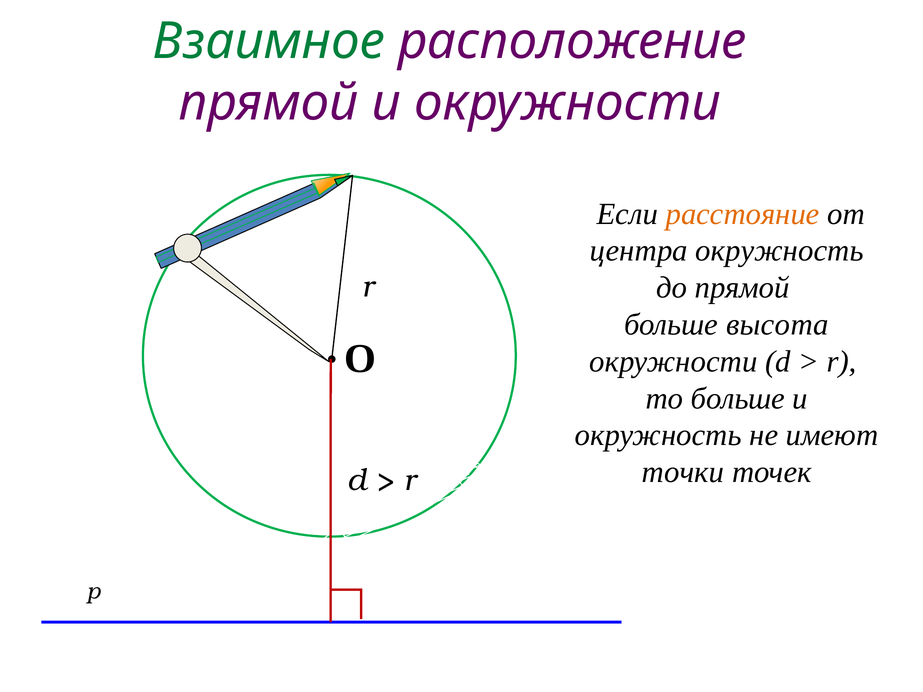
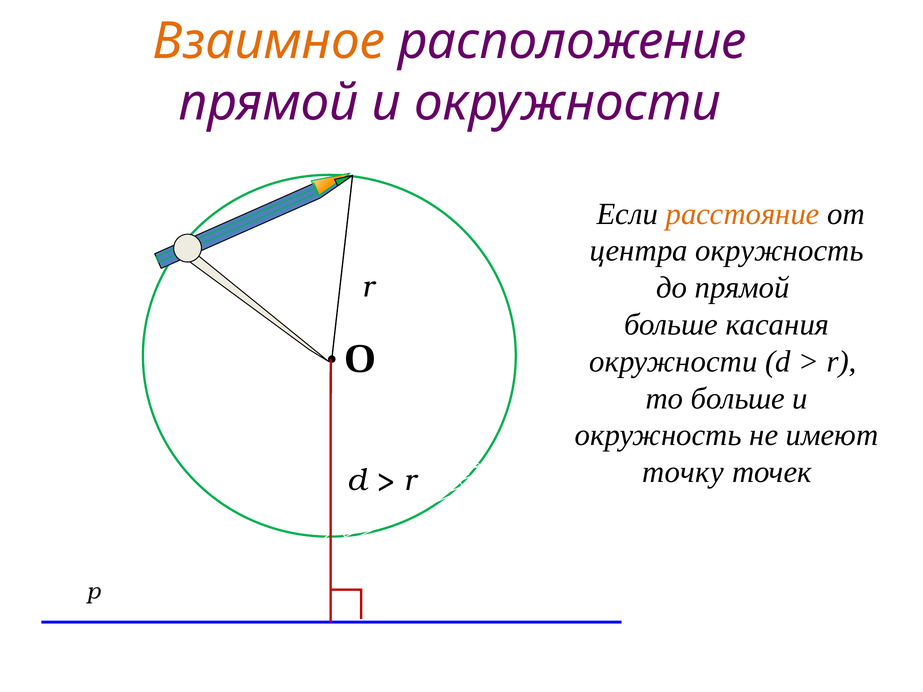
Взаимное colour: green -> orange
высота: высота -> касания
точки: точки -> точку
